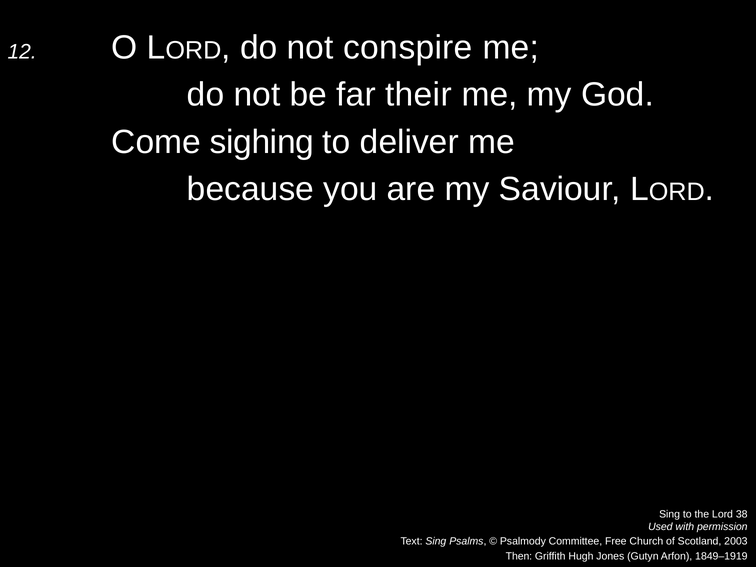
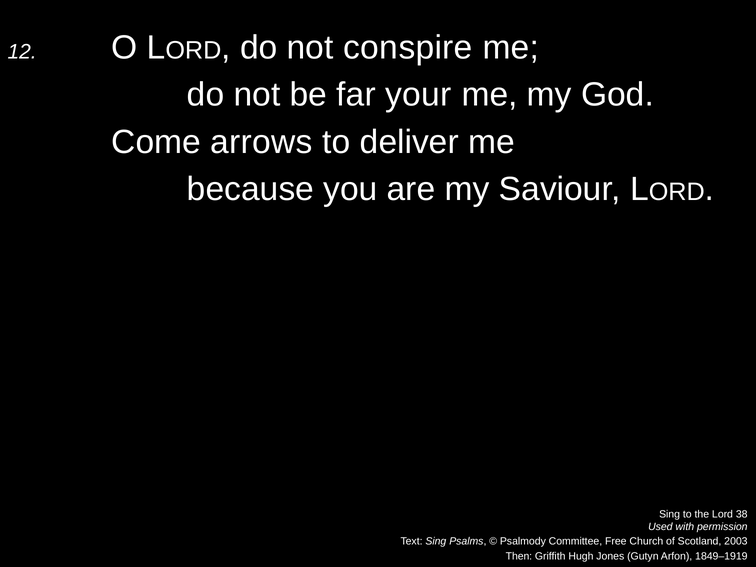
their: their -> your
sighing: sighing -> arrows
